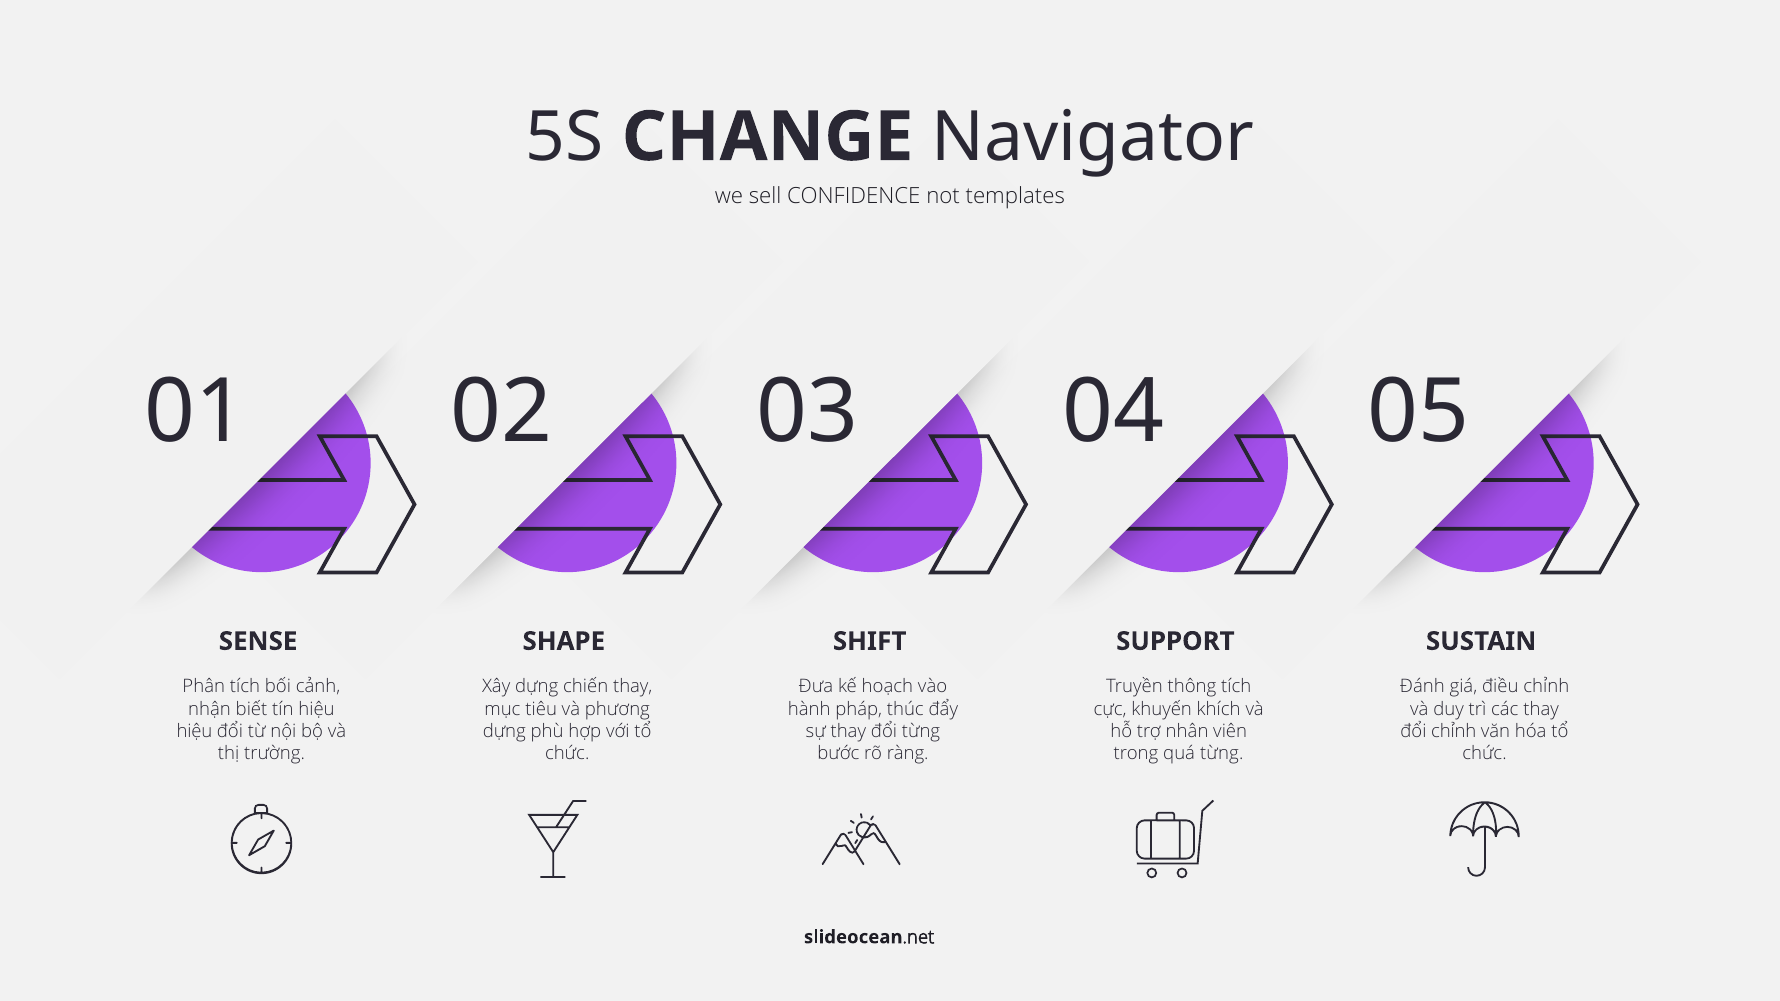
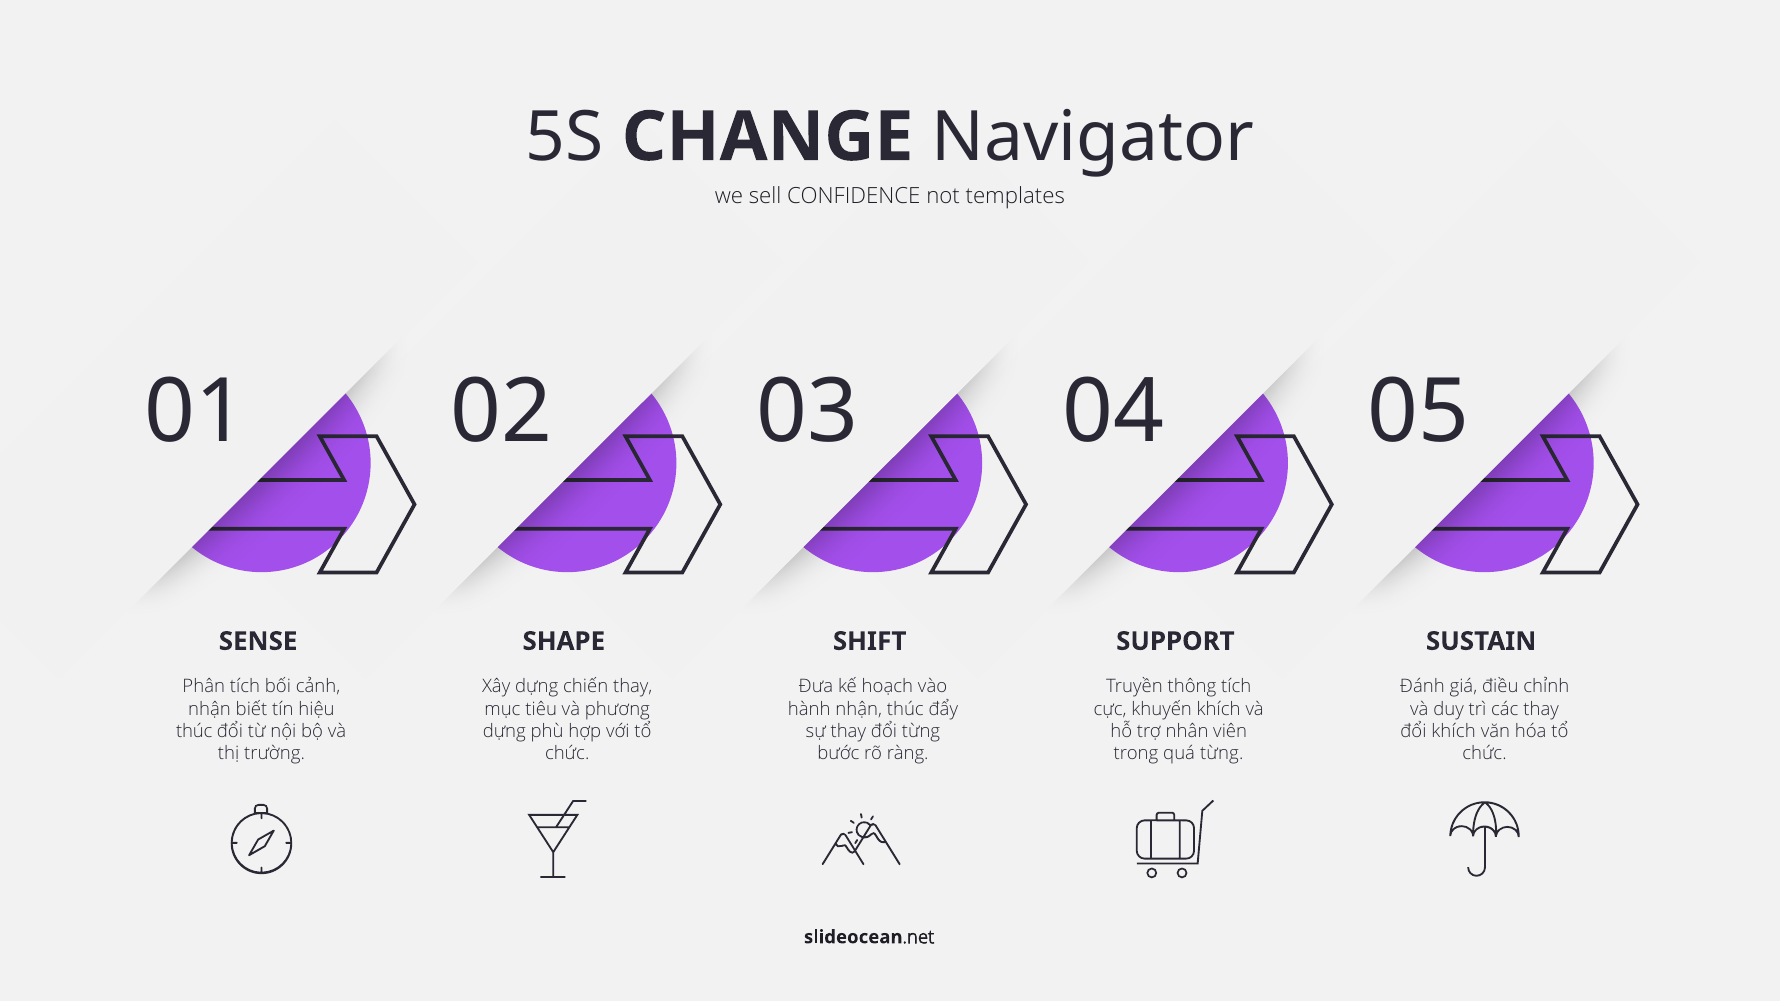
hành pháp: pháp -> nhận
hiệu at (194, 732): hiệu -> thúc
đổi chỉnh: chỉnh -> khích
